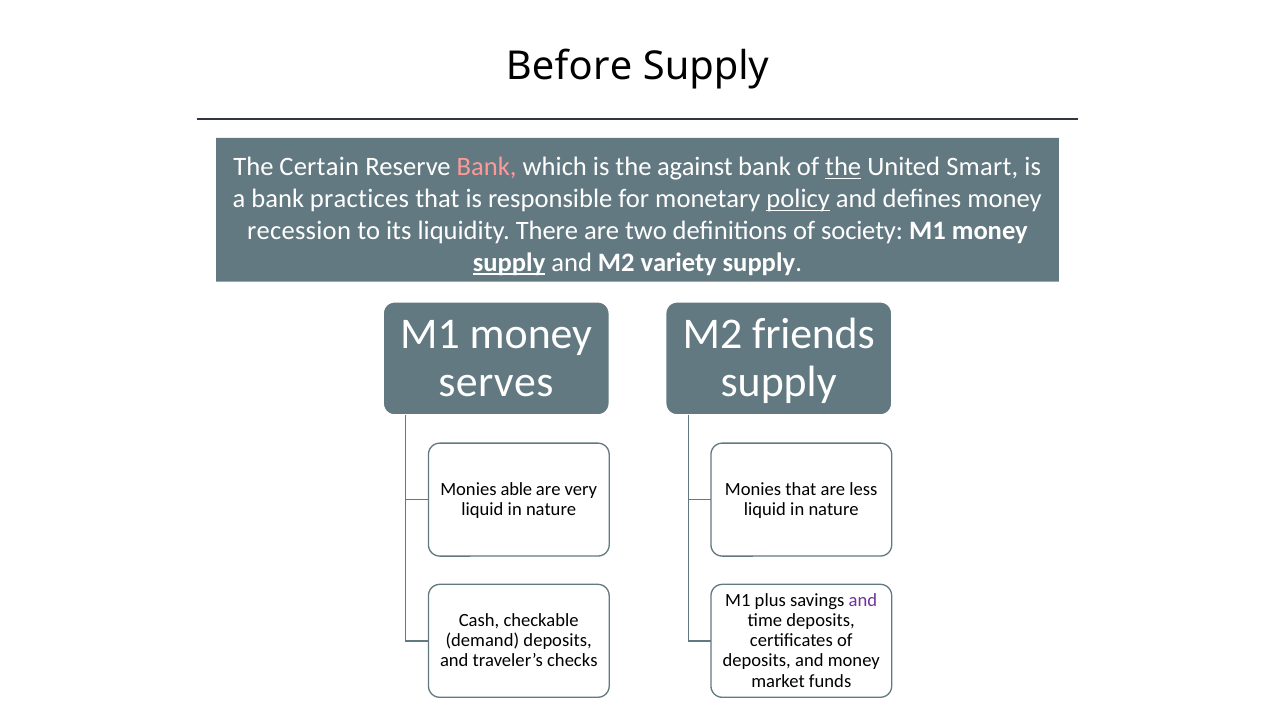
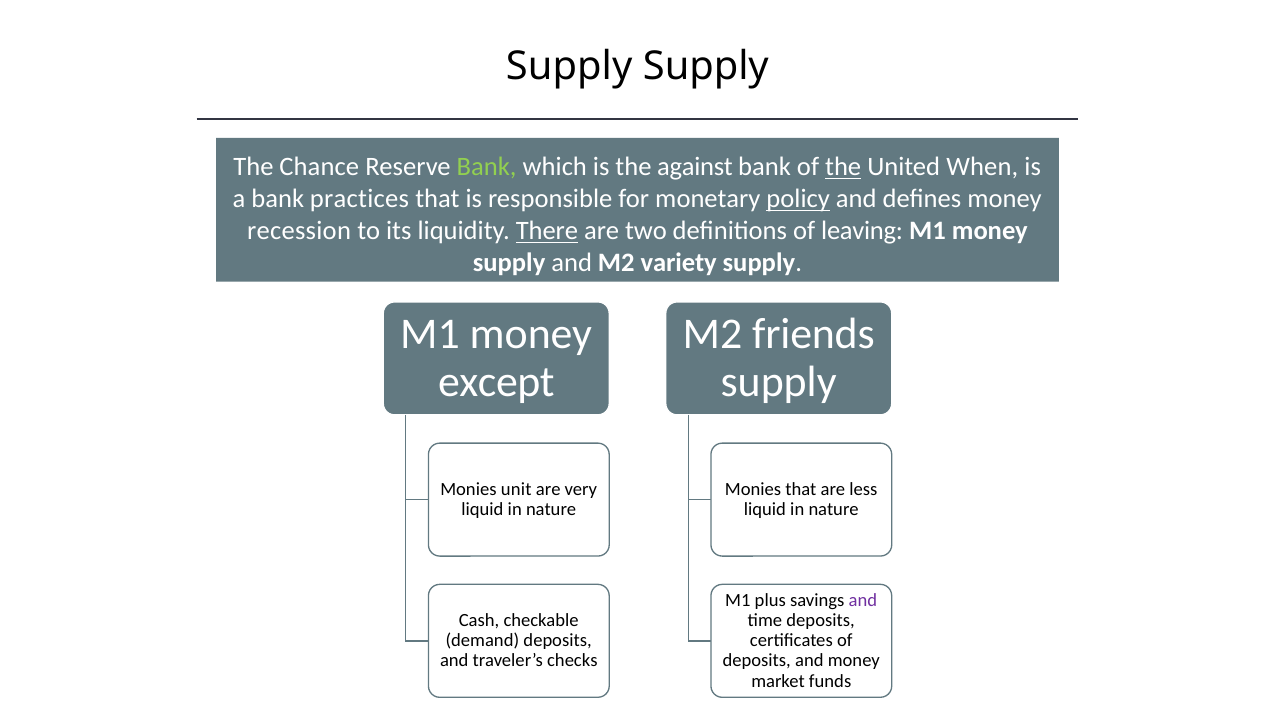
Before at (569, 67): Before -> Supply
Certain: Certain -> Chance
Bank at (487, 167) colour: pink -> light green
Smart: Smart -> When
There underline: none -> present
society: society -> leaving
supply at (509, 263) underline: present -> none
serves: serves -> except
able: able -> unit
